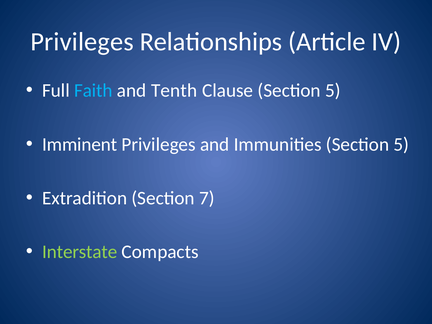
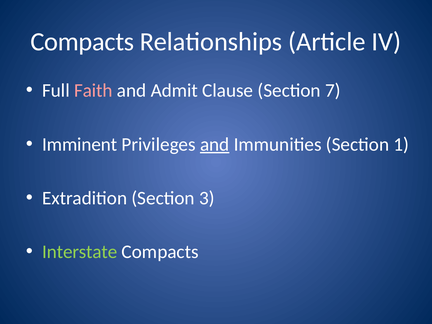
Privileges at (82, 42): Privileges -> Compacts
Faith colour: light blue -> pink
Tenth: Tenth -> Admit
Clause Section 5: 5 -> 7
and at (215, 144) underline: none -> present
Immunities Section 5: 5 -> 1
7: 7 -> 3
